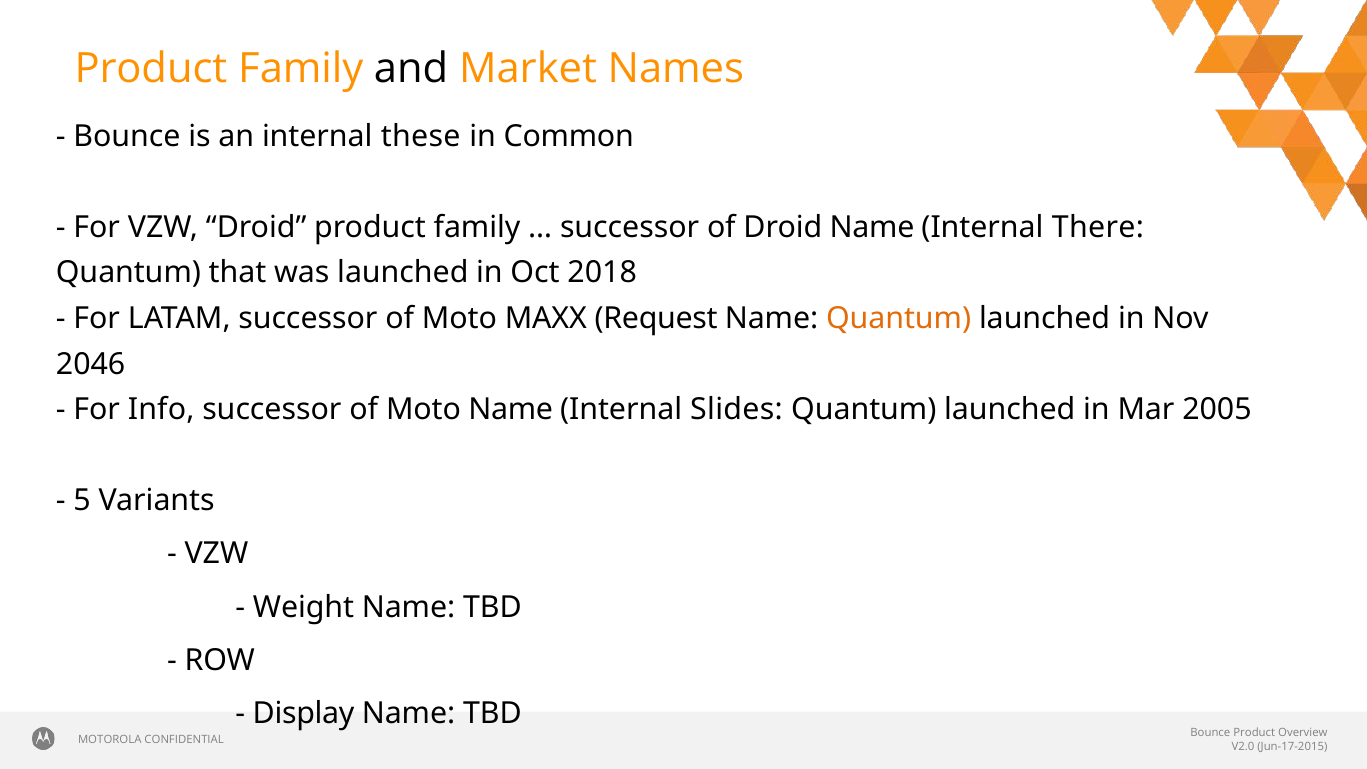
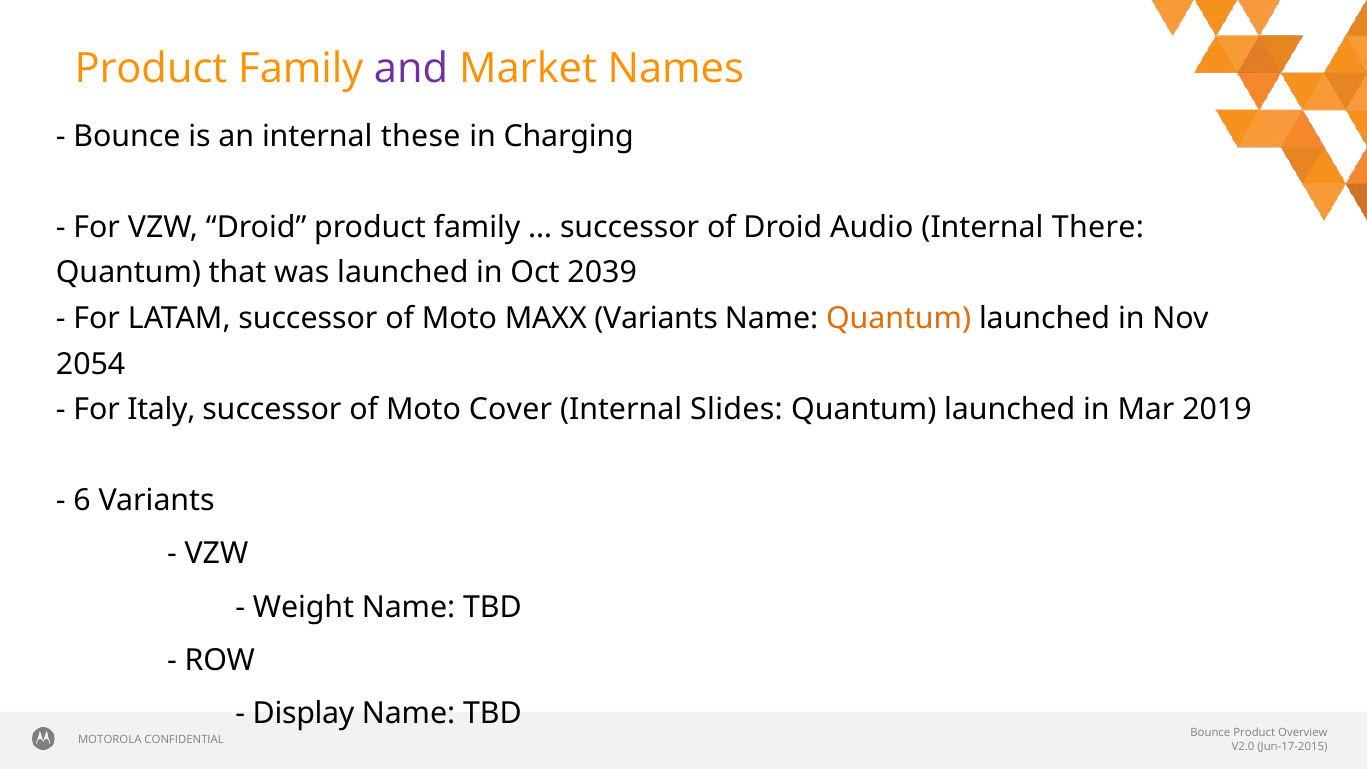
and colour: black -> purple
Common: Common -> Charging
Droid Name: Name -> Audio
2018: 2018 -> 2039
MAXX Request: Request -> Variants
2046: 2046 -> 2054
Info: Info -> Italy
Moto Name: Name -> Cover
2005: 2005 -> 2019
5: 5 -> 6
